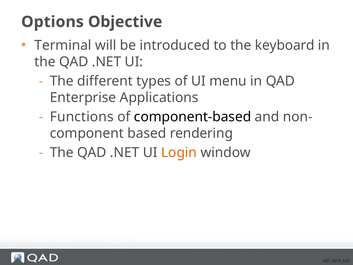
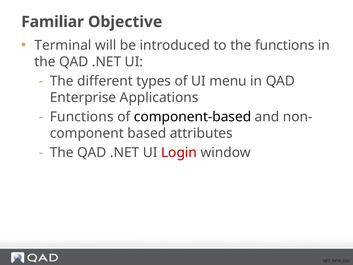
Options: Options -> Familiar
the keyboard: keyboard -> functions
rendering: rendering -> attributes
Login colour: orange -> red
